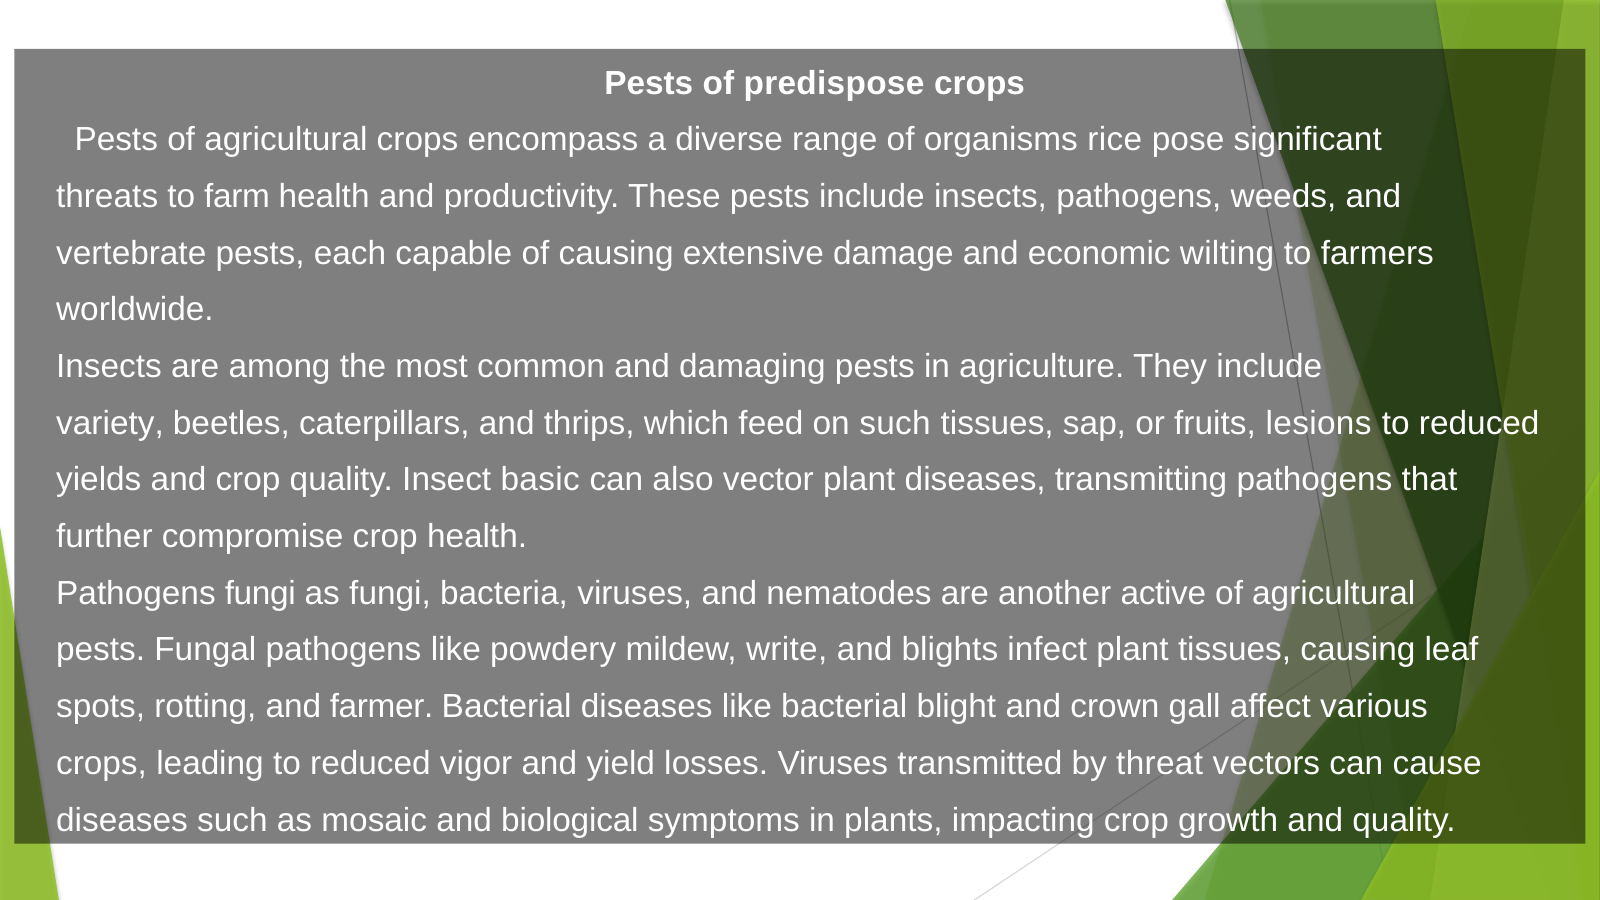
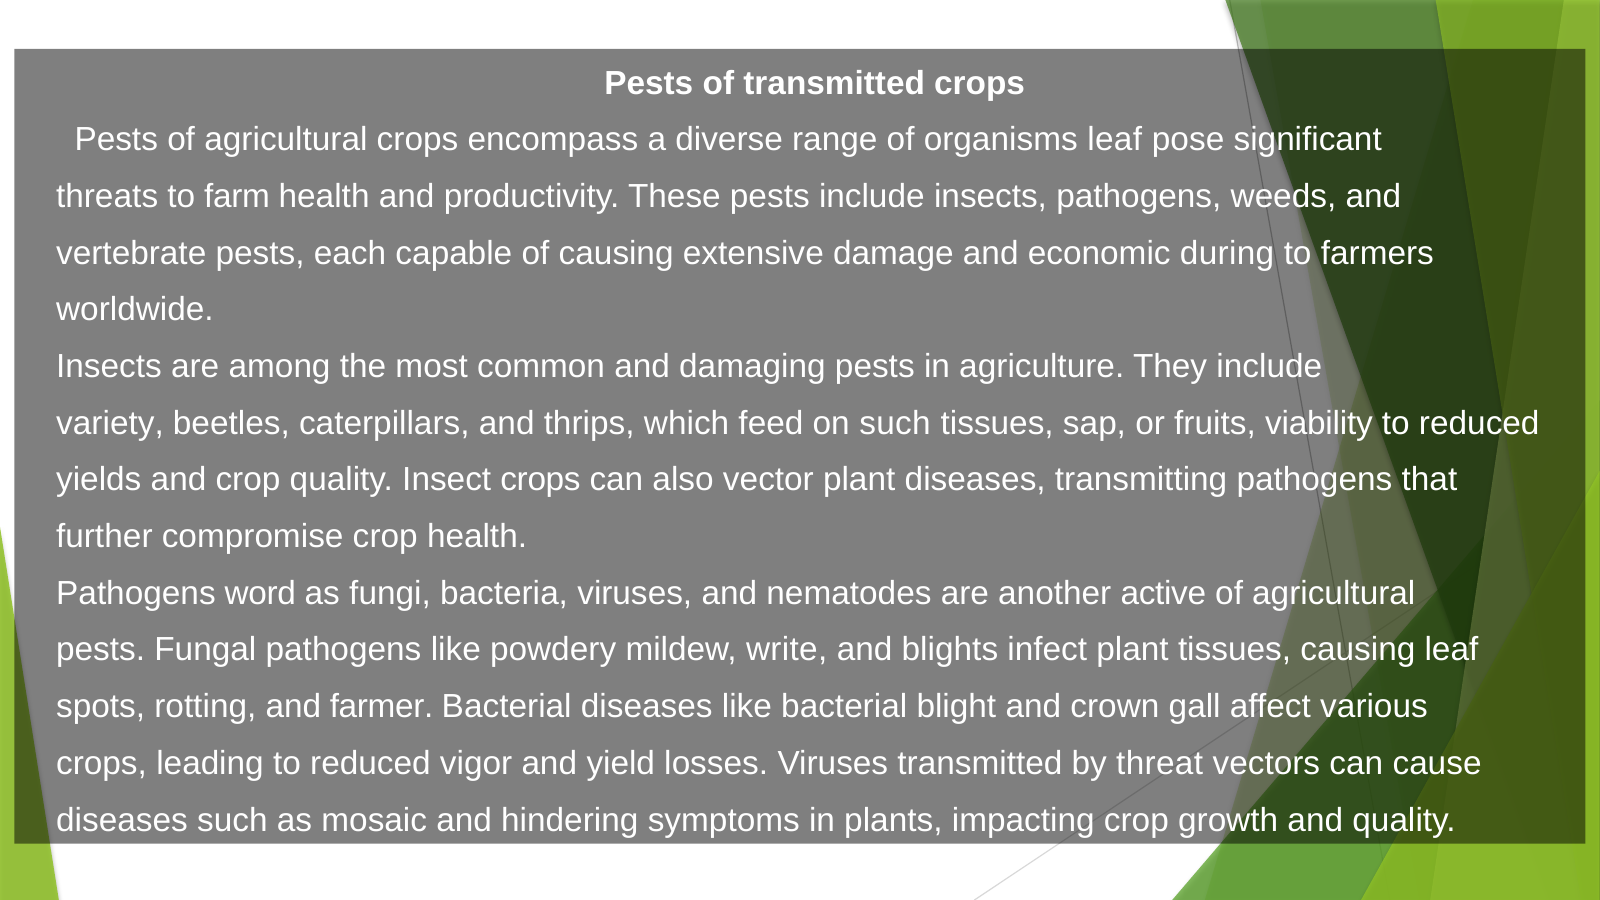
of predispose: predispose -> transmitted
organisms rice: rice -> leaf
wilting: wilting -> during
lesions: lesions -> viability
Insect basic: basic -> crops
Pathogens fungi: fungi -> word
biological: biological -> hindering
